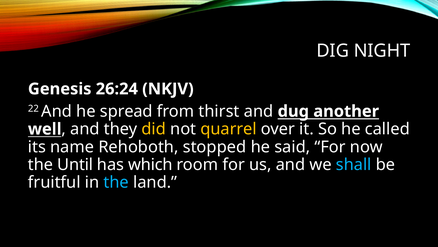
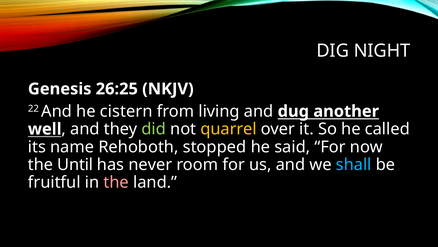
26:24: 26:24 -> 26:25
spread: spread -> cistern
thirst: thirst -> living
did colour: yellow -> light green
which: which -> never
the at (116, 182) colour: light blue -> pink
